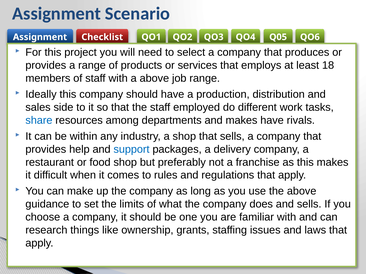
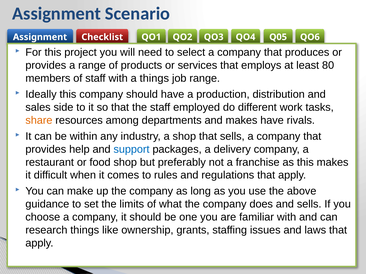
18: 18 -> 80
a above: above -> things
share colour: blue -> orange
